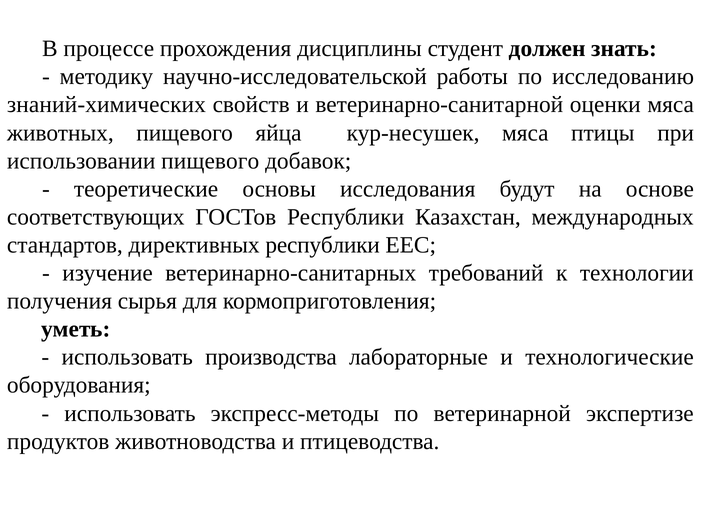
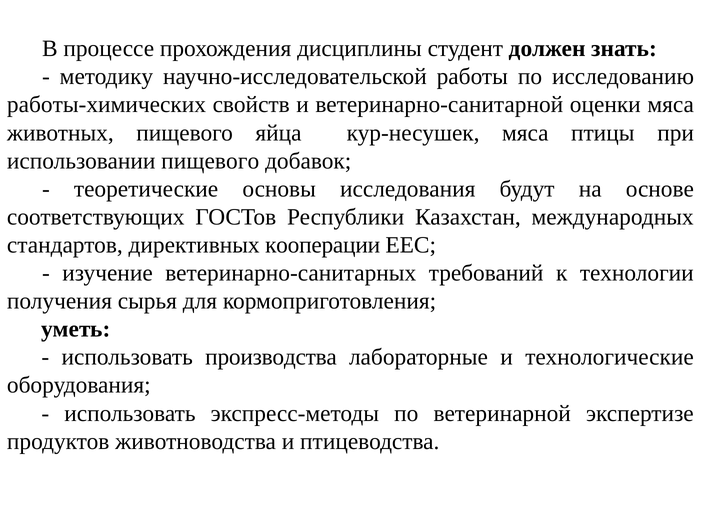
знаний-химических: знаний-химических -> работы-химических
директивных республики: республики -> кооперации
